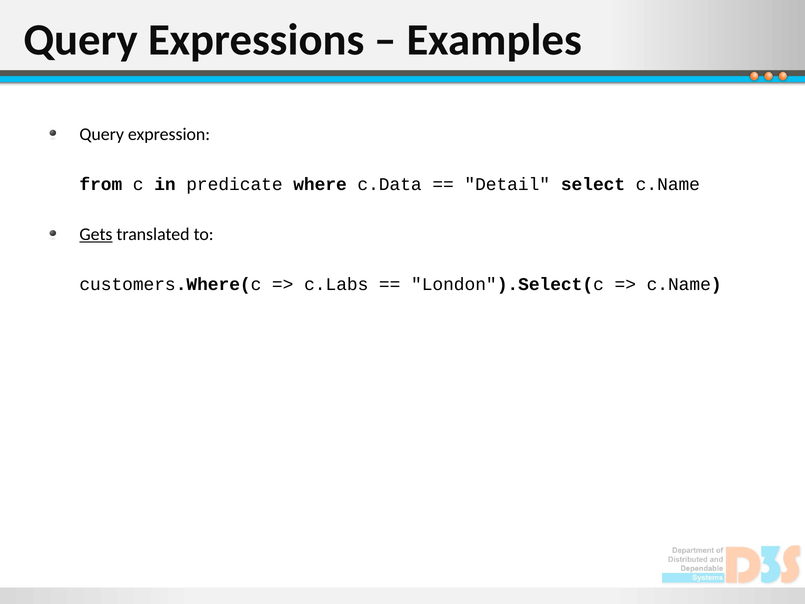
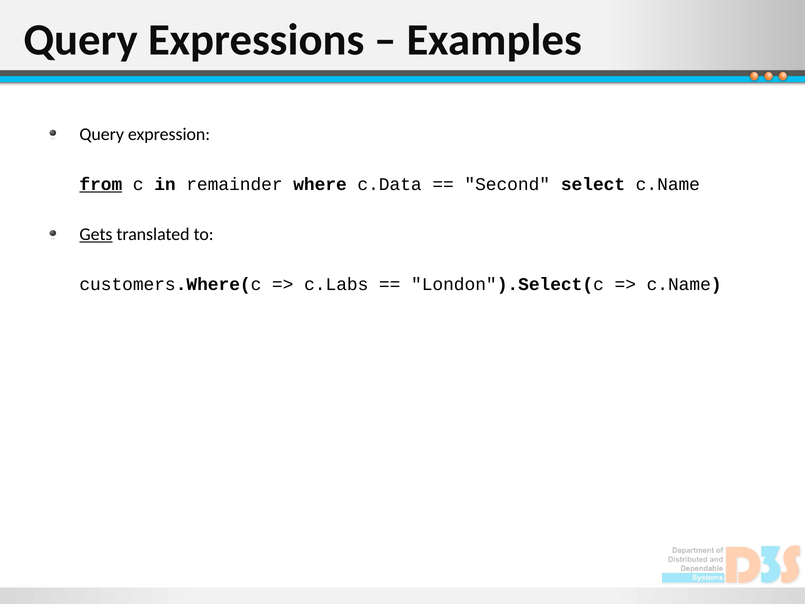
from underline: none -> present
predicate: predicate -> remainder
Detail: Detail -> Second
